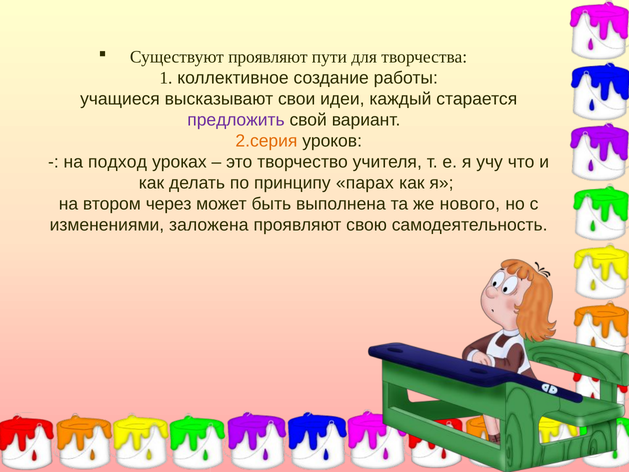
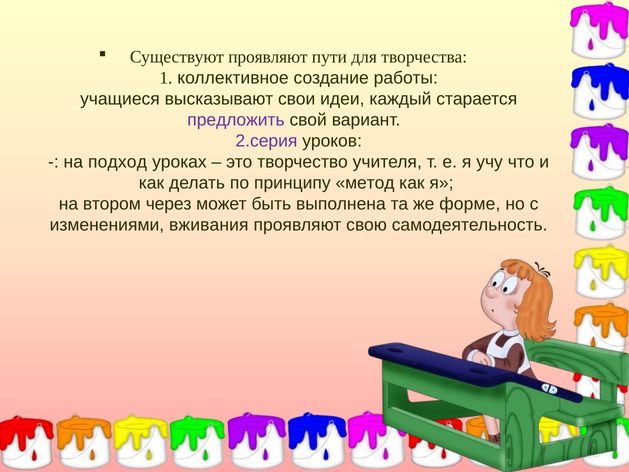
2.серия colour: orange -> purple
парах: парах -> метод
нового: нового -> форме
заложена: заложена -> вживания
